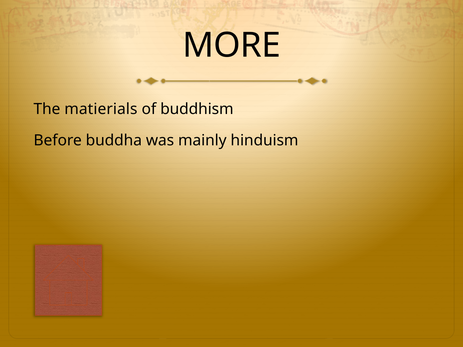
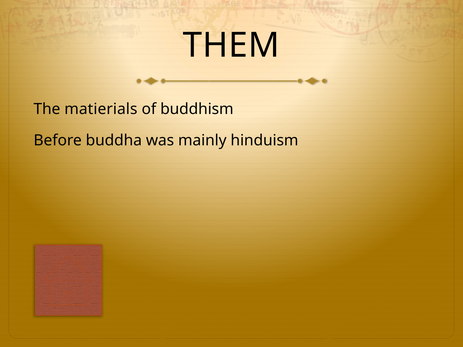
MORE: MORE -> THEM
